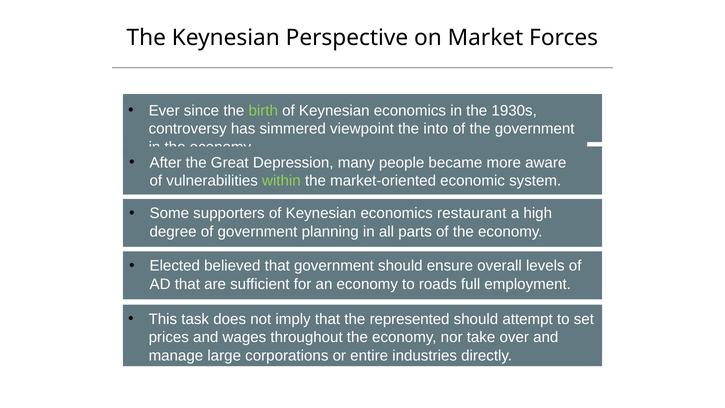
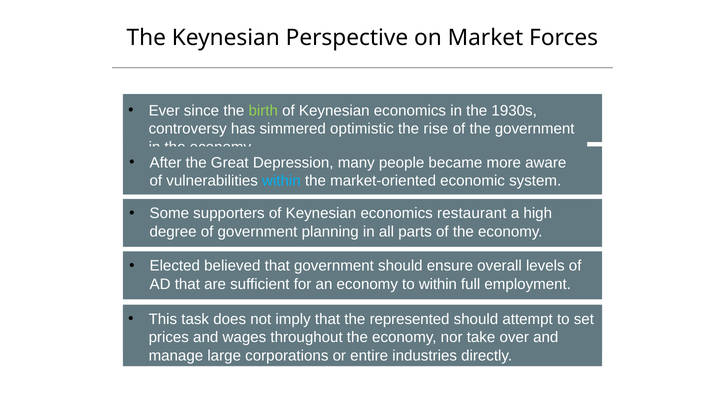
viewpoint: viewpoint -> optimistic
into: into -> rise
within at (281, 181) colour: light green -> light blue
to roads: roads -> within
